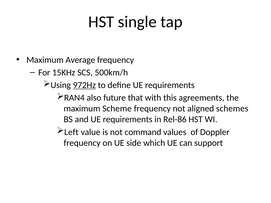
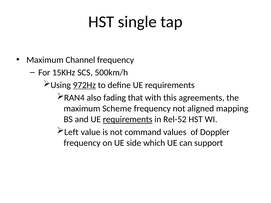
Average: Average -> Channel
future: future -> fading
schemes: schemes -> mapping
requirements at (128, 120) underline: none -> present
Rel-86: Rel-86 -> Rel-52
